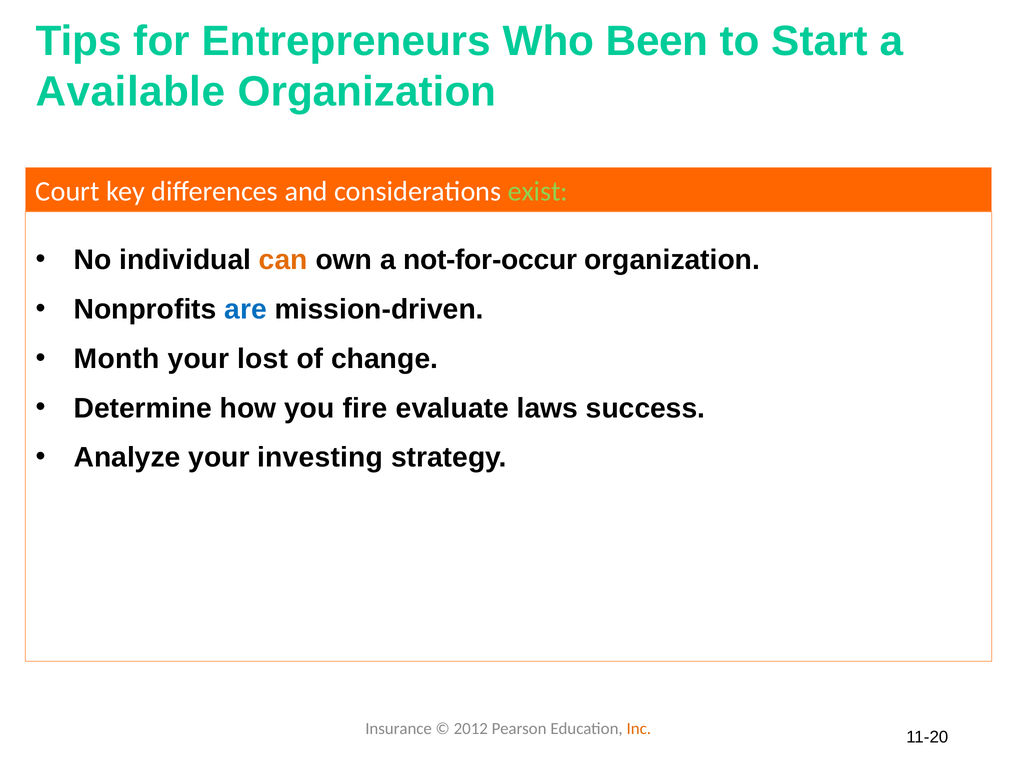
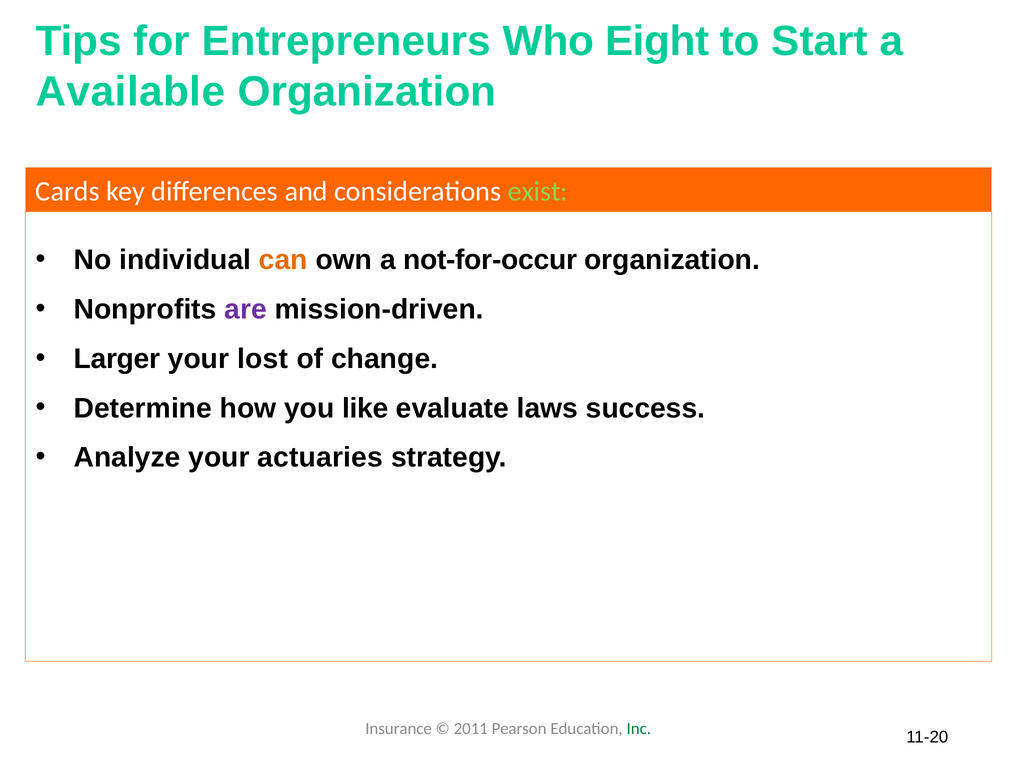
Been: Been -> Eight
Court: Court -> Cards
are colour: blue -> purple
Month: Month -> Larger
fire: fire -> like
investing: investing -> actuaries
2012: 2012 -> 2011
Inc colour: orange -> green
